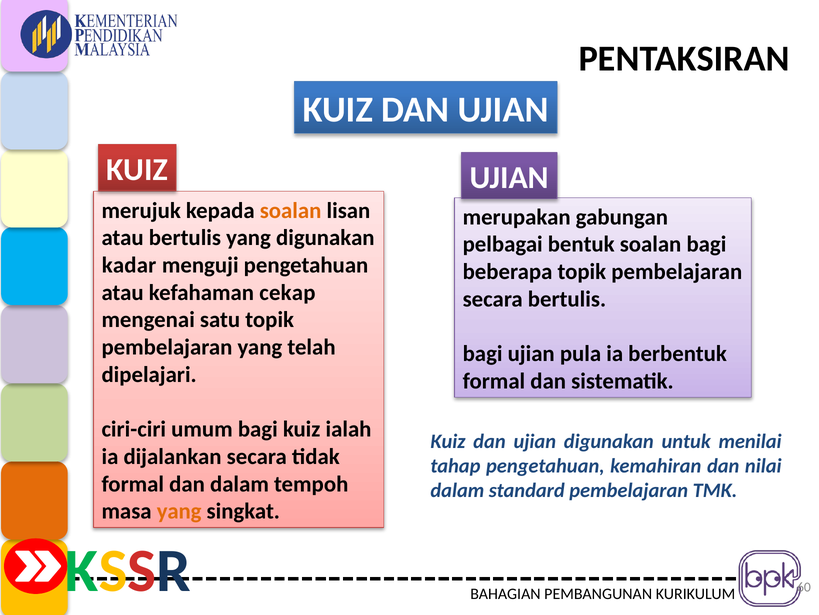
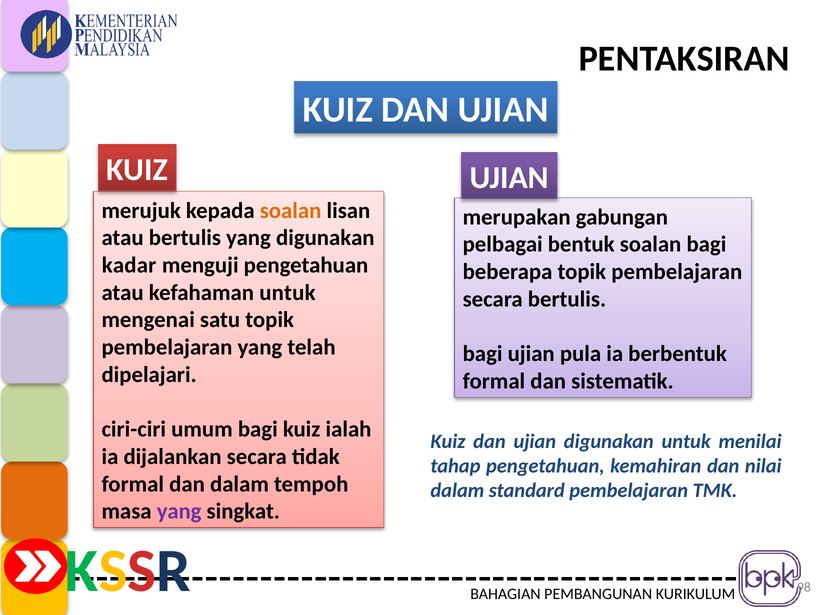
kefahaman cekap: cekap -> untuk
yang at (179, 511) colour: orange -> purple
60: 60 -> 98
